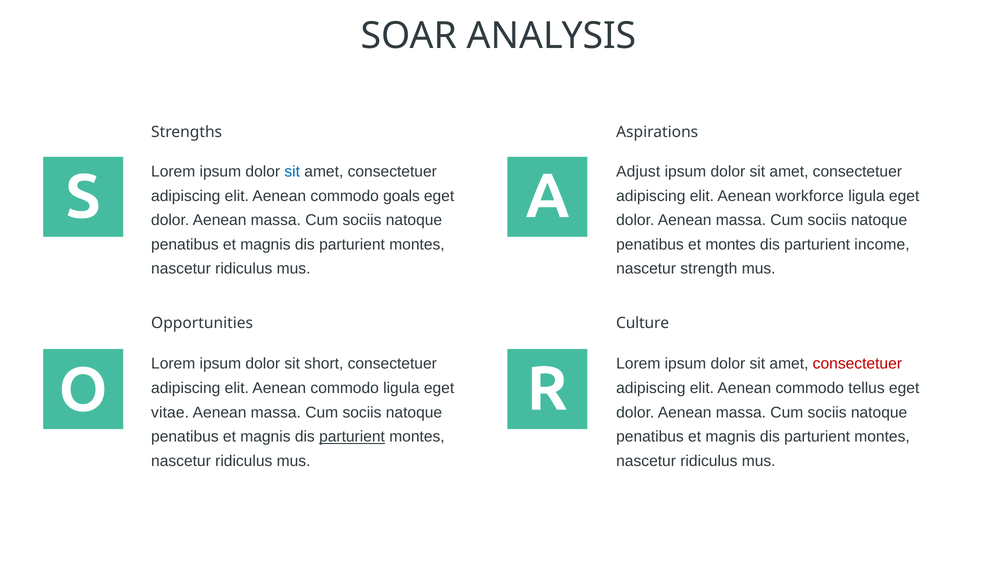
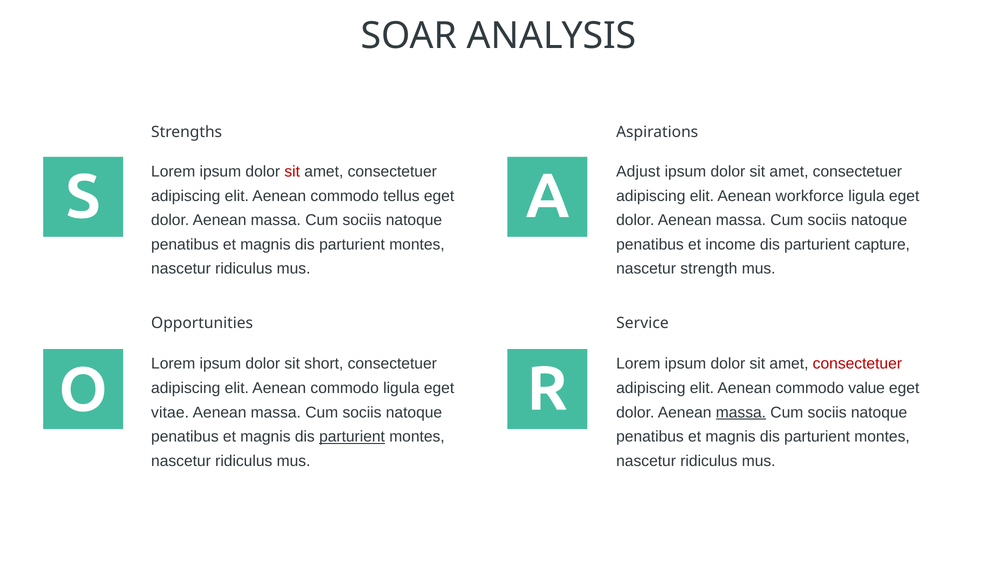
sit at (292, 172) colour: blue -> red
goals: goals -> tellus
et montes: montes -> income
income: income -> capture
Culture: Culture -> Service
tellus: tellus -> value
massa at (741, 413) underline: none -> present
